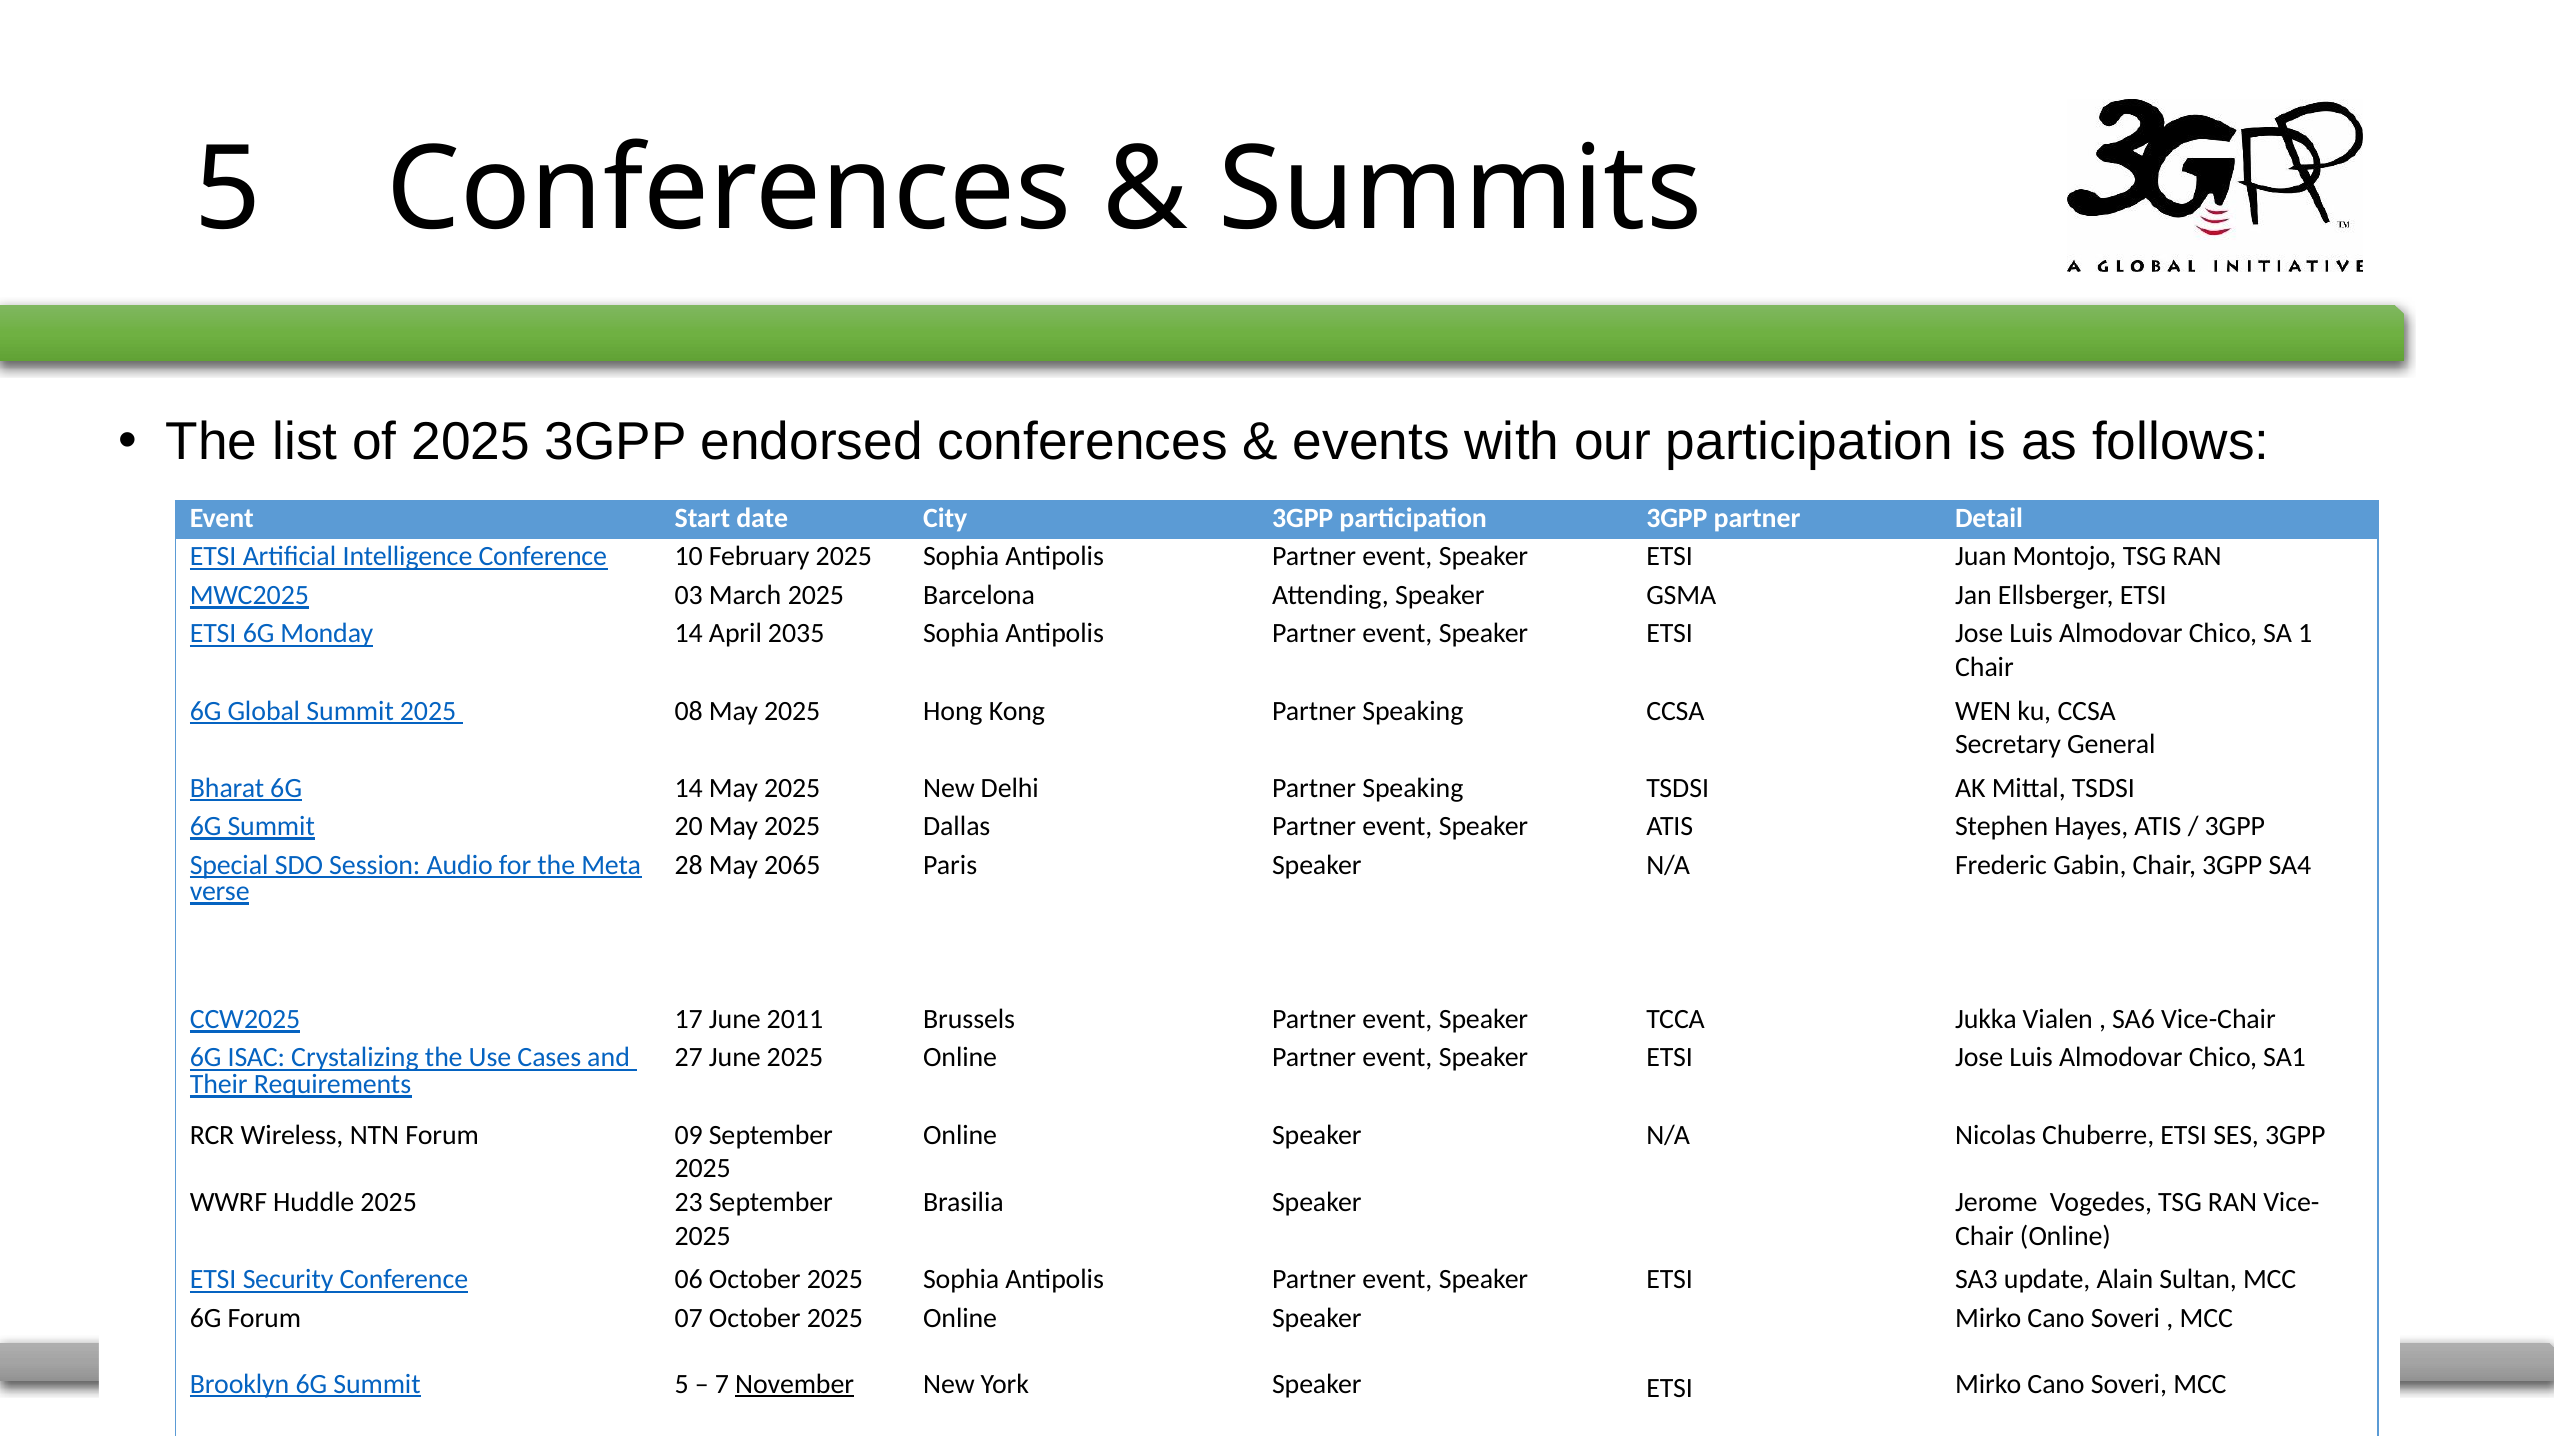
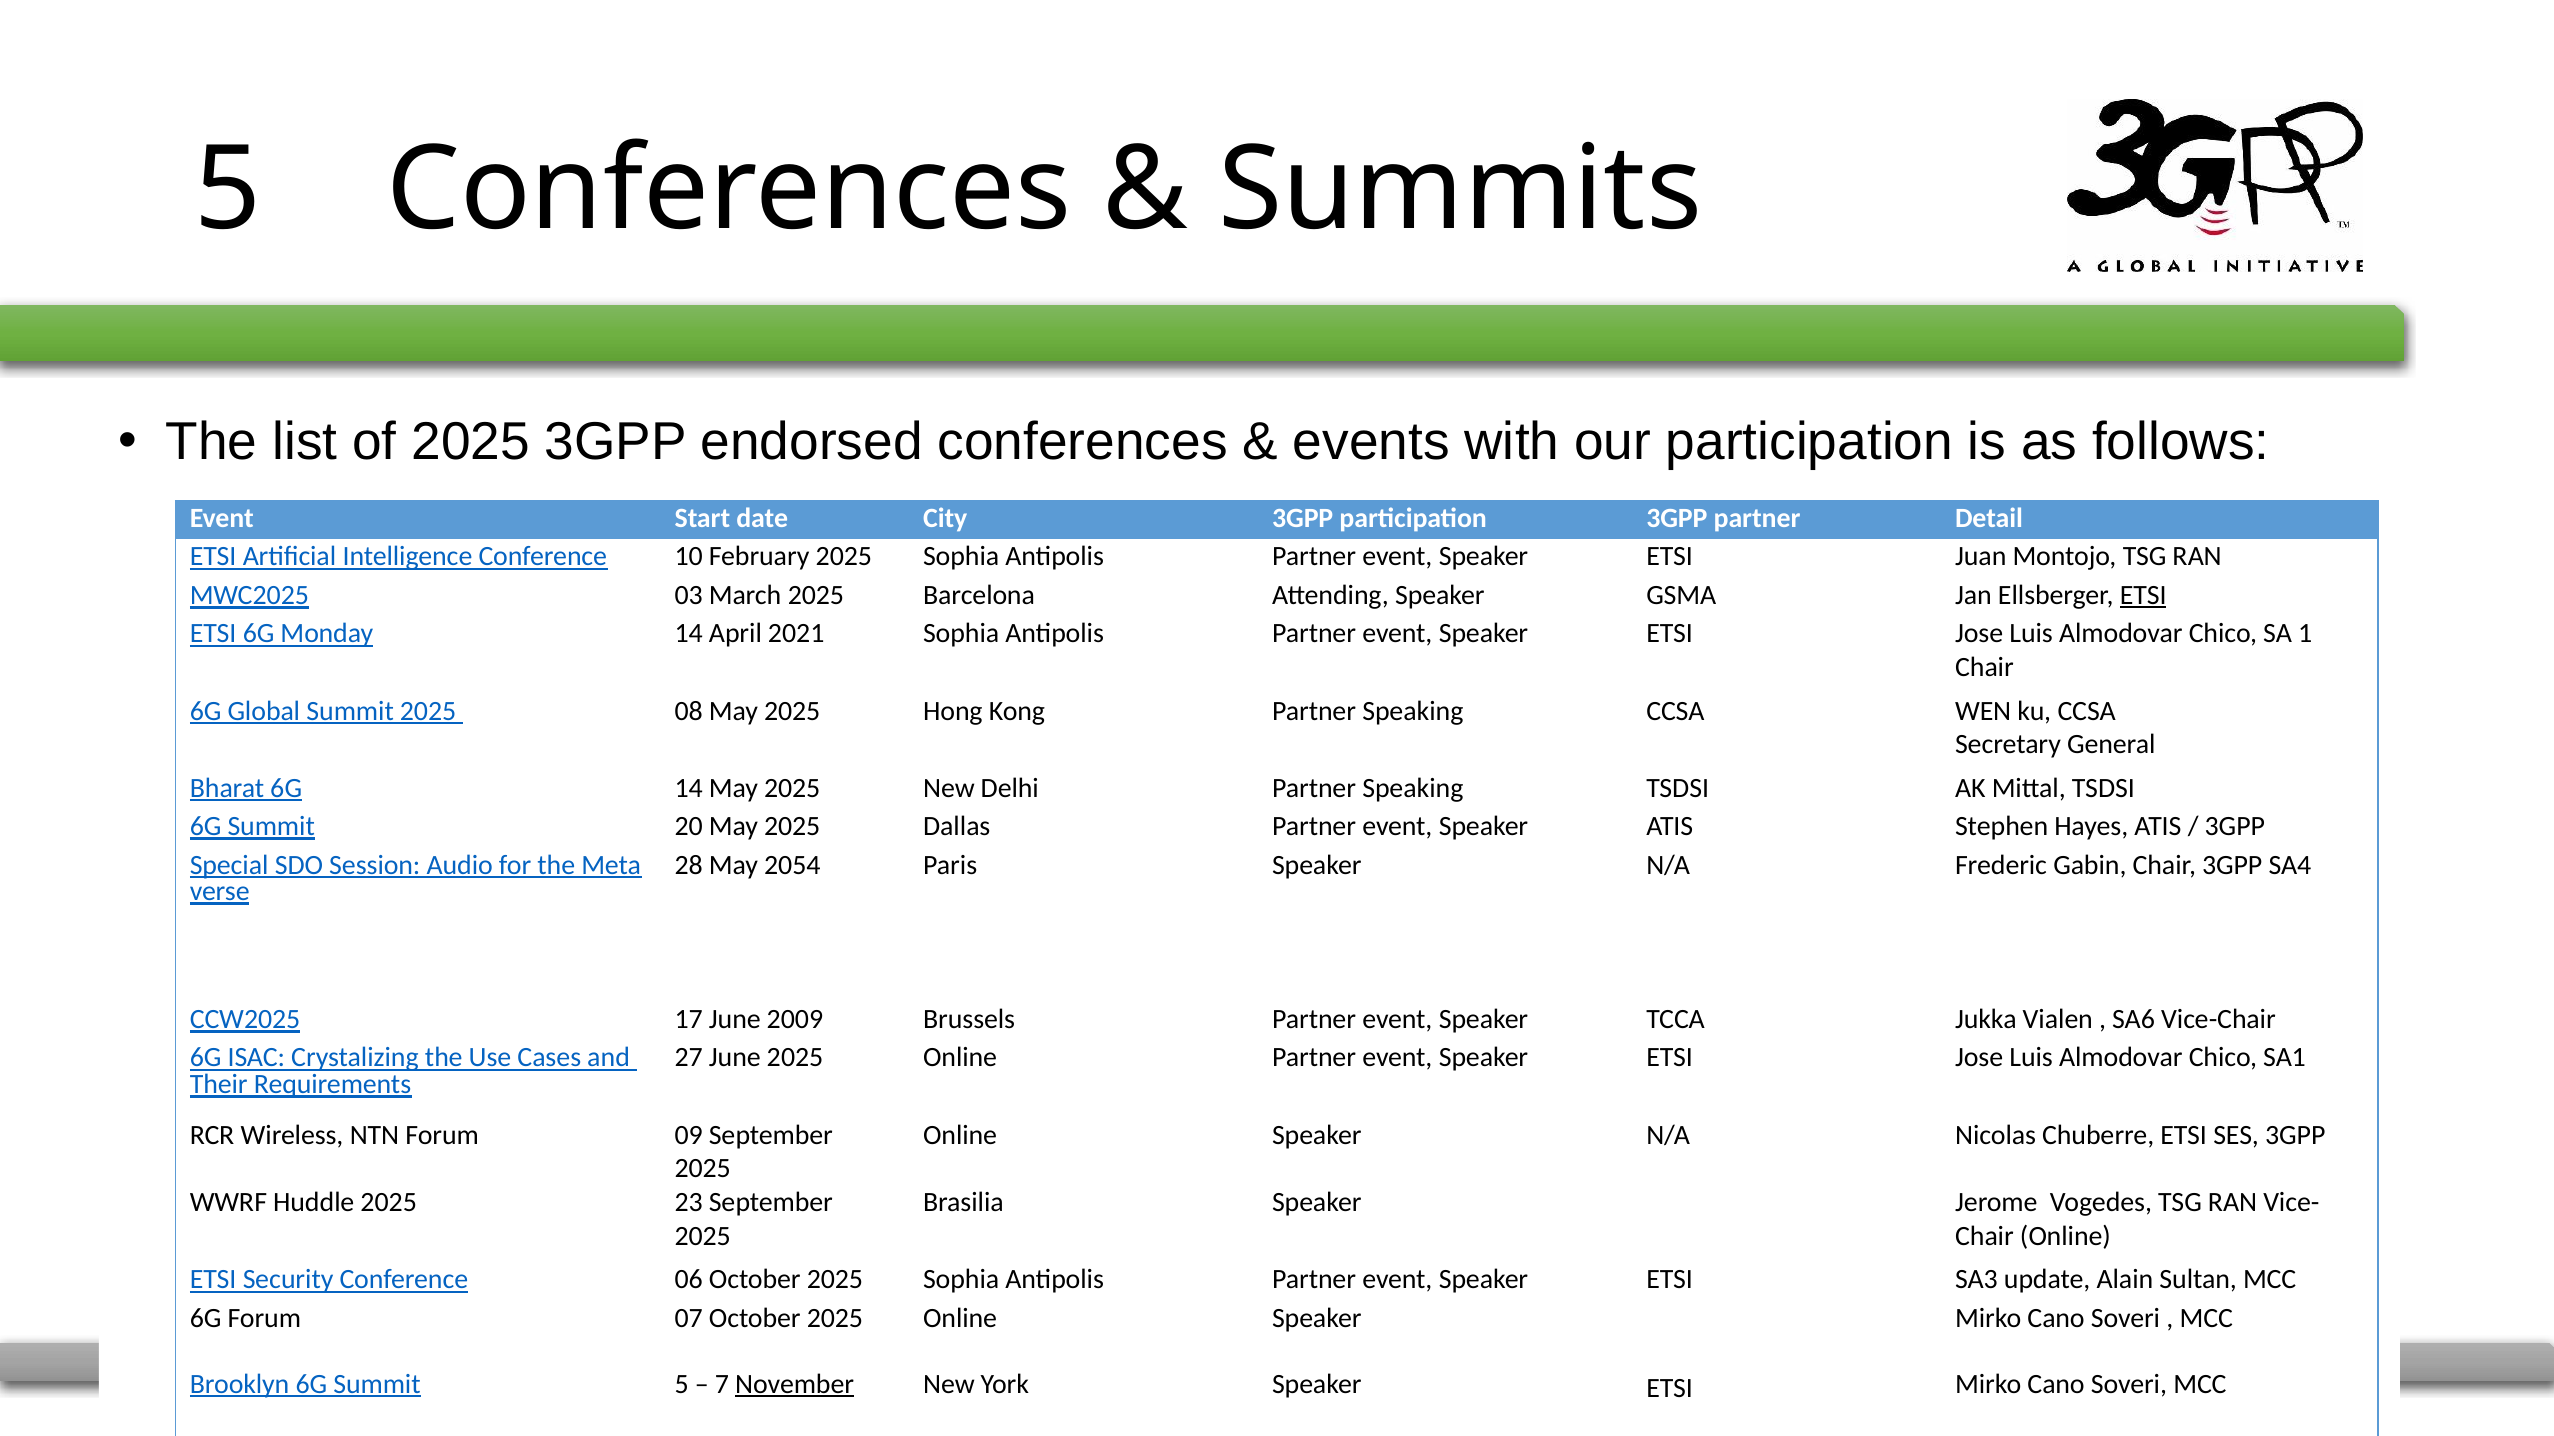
ETSI at (2143, 595) underline: none -> present
2035: 2035 -> 2021
2065: 2065 -> 2054
2011: 2011 -> 2009
